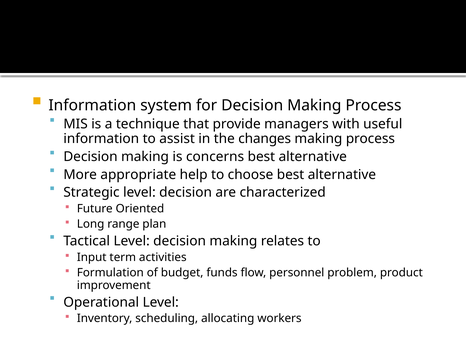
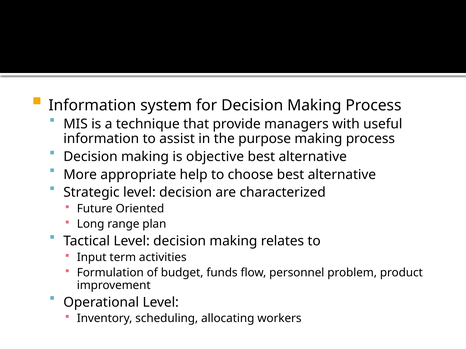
changes: changes -> purpose
concerns: concerns -> objective
